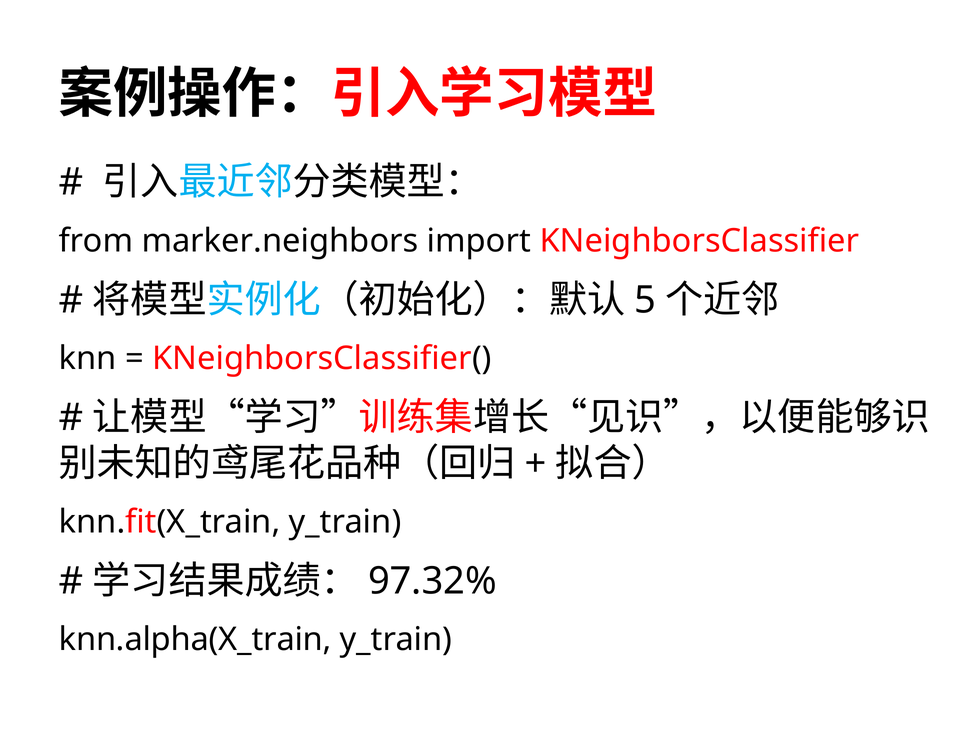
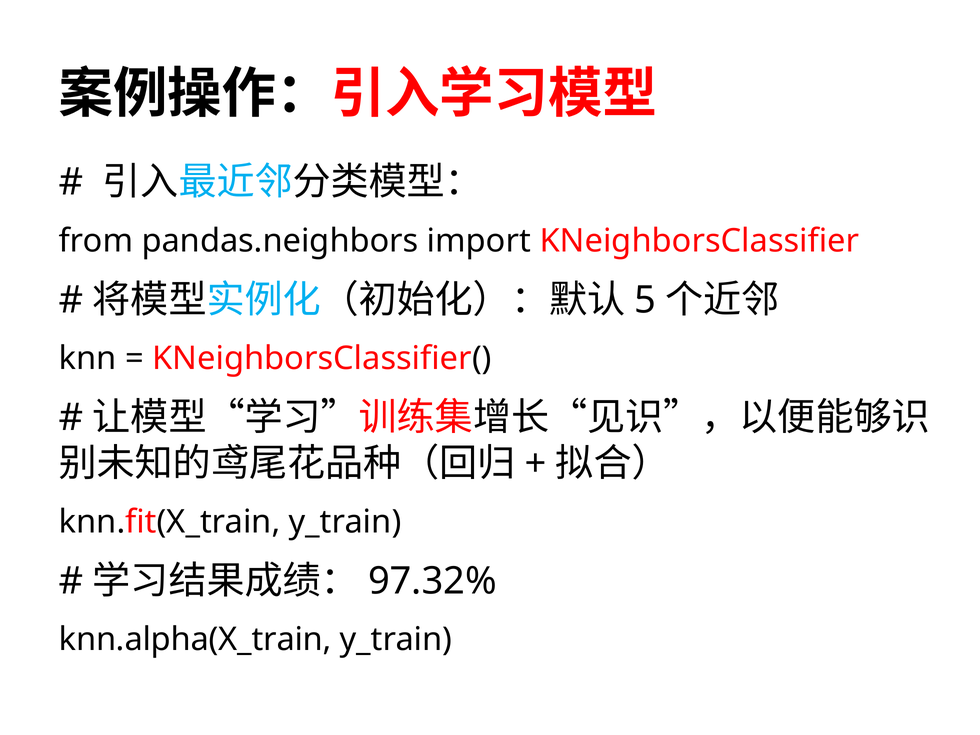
marker.neighbors: marker.neighbors -> pandas.neighbors
